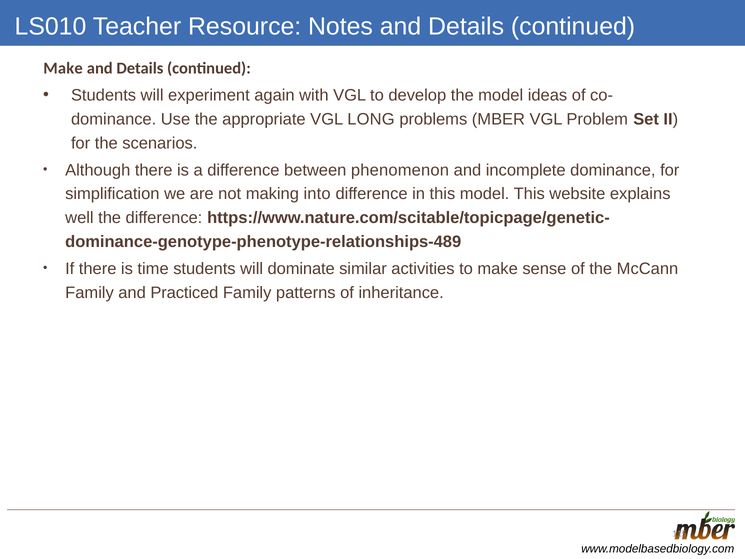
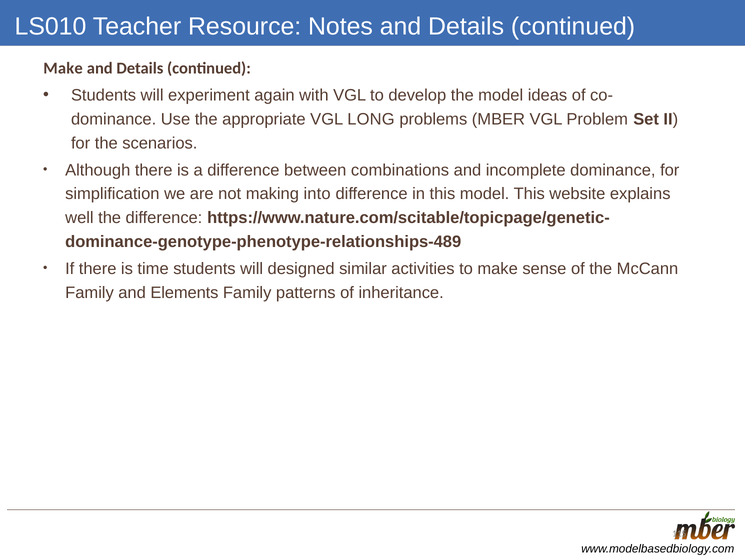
phenomenon: phenomenon -> combinations
dominate: dominate -> designed
Practiced: Practiced -> Elements
